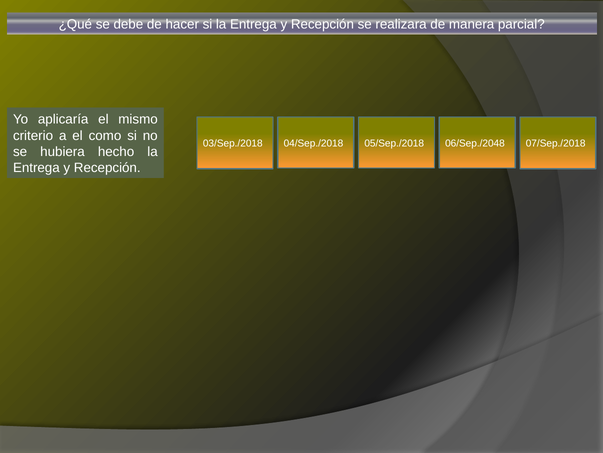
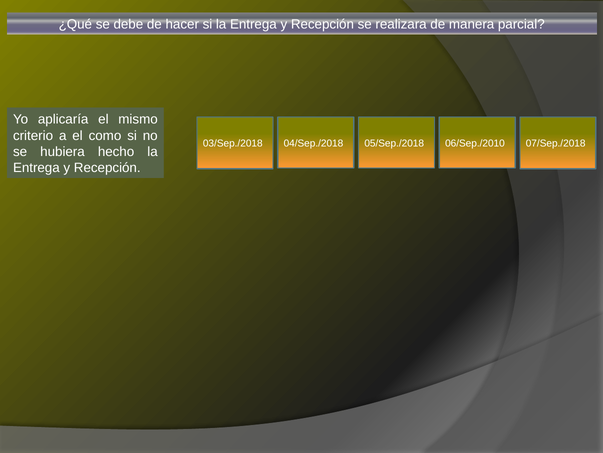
06/Sep./2048: 06/Sep./2048 -> 06/Sep./2010
